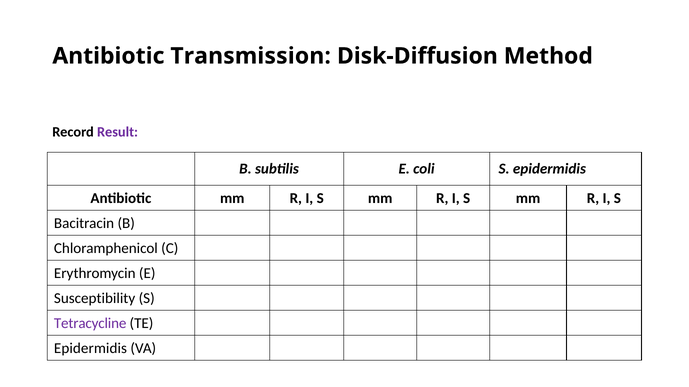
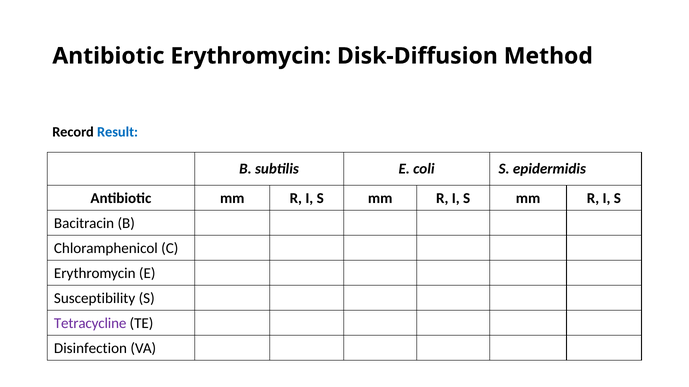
Antibiotic Transmission: Transmission -> Erythromycin
Result colour: purple -> blue
Epidermidis at (90, 349): Epidermidis -> Disinfection
